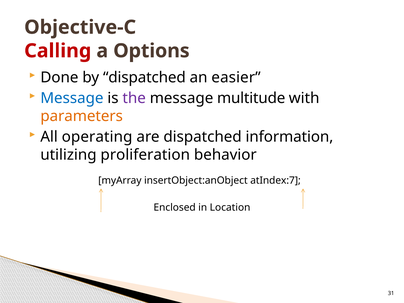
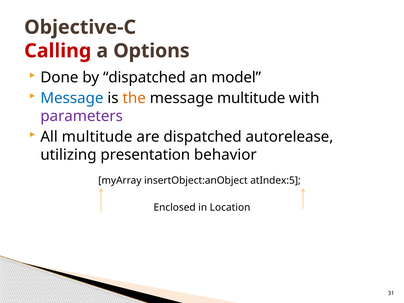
easier: easier -> model
the colour: purple -> orange
parameters colour: orange -> purple
All operating: operating -> multitude
information: information -> autorelease
proliferation: proliferation -> presentation
atIndex:7: atIndex:7 -> atIndex:5
